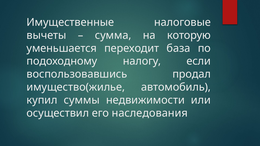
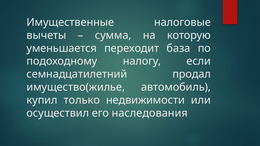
воспользовавшись: воспользовавшись -> семнадцатилетний
суммы: суммы -> только
